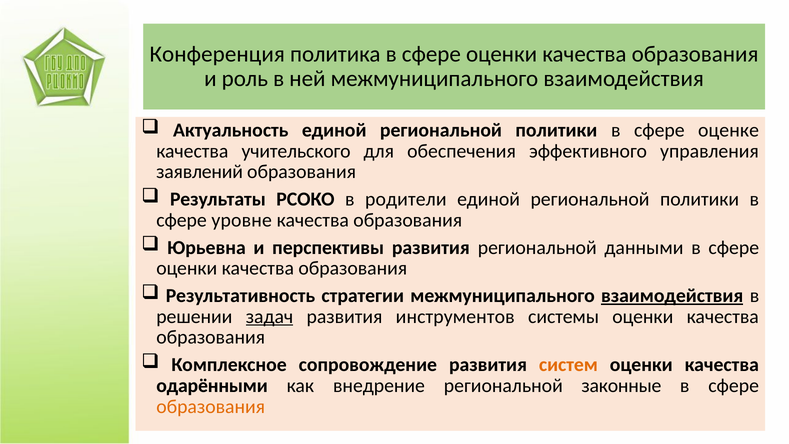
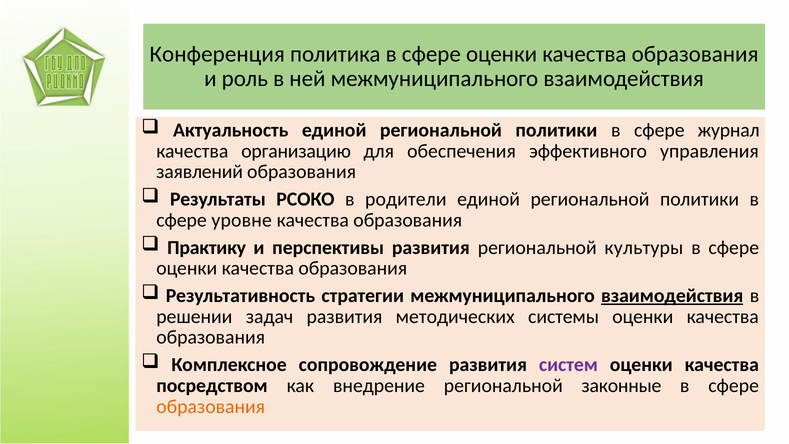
оценке: оценке -> журнал
учительского: учительского -> организацию
Юрьевна: Юрьевна -> Практику
данными: данными -> культуры
задач underline: present -> none
инструментов: инструментов -> методических
систем colour: orange -> purple
одарёнными: одарёнными -> посредством
